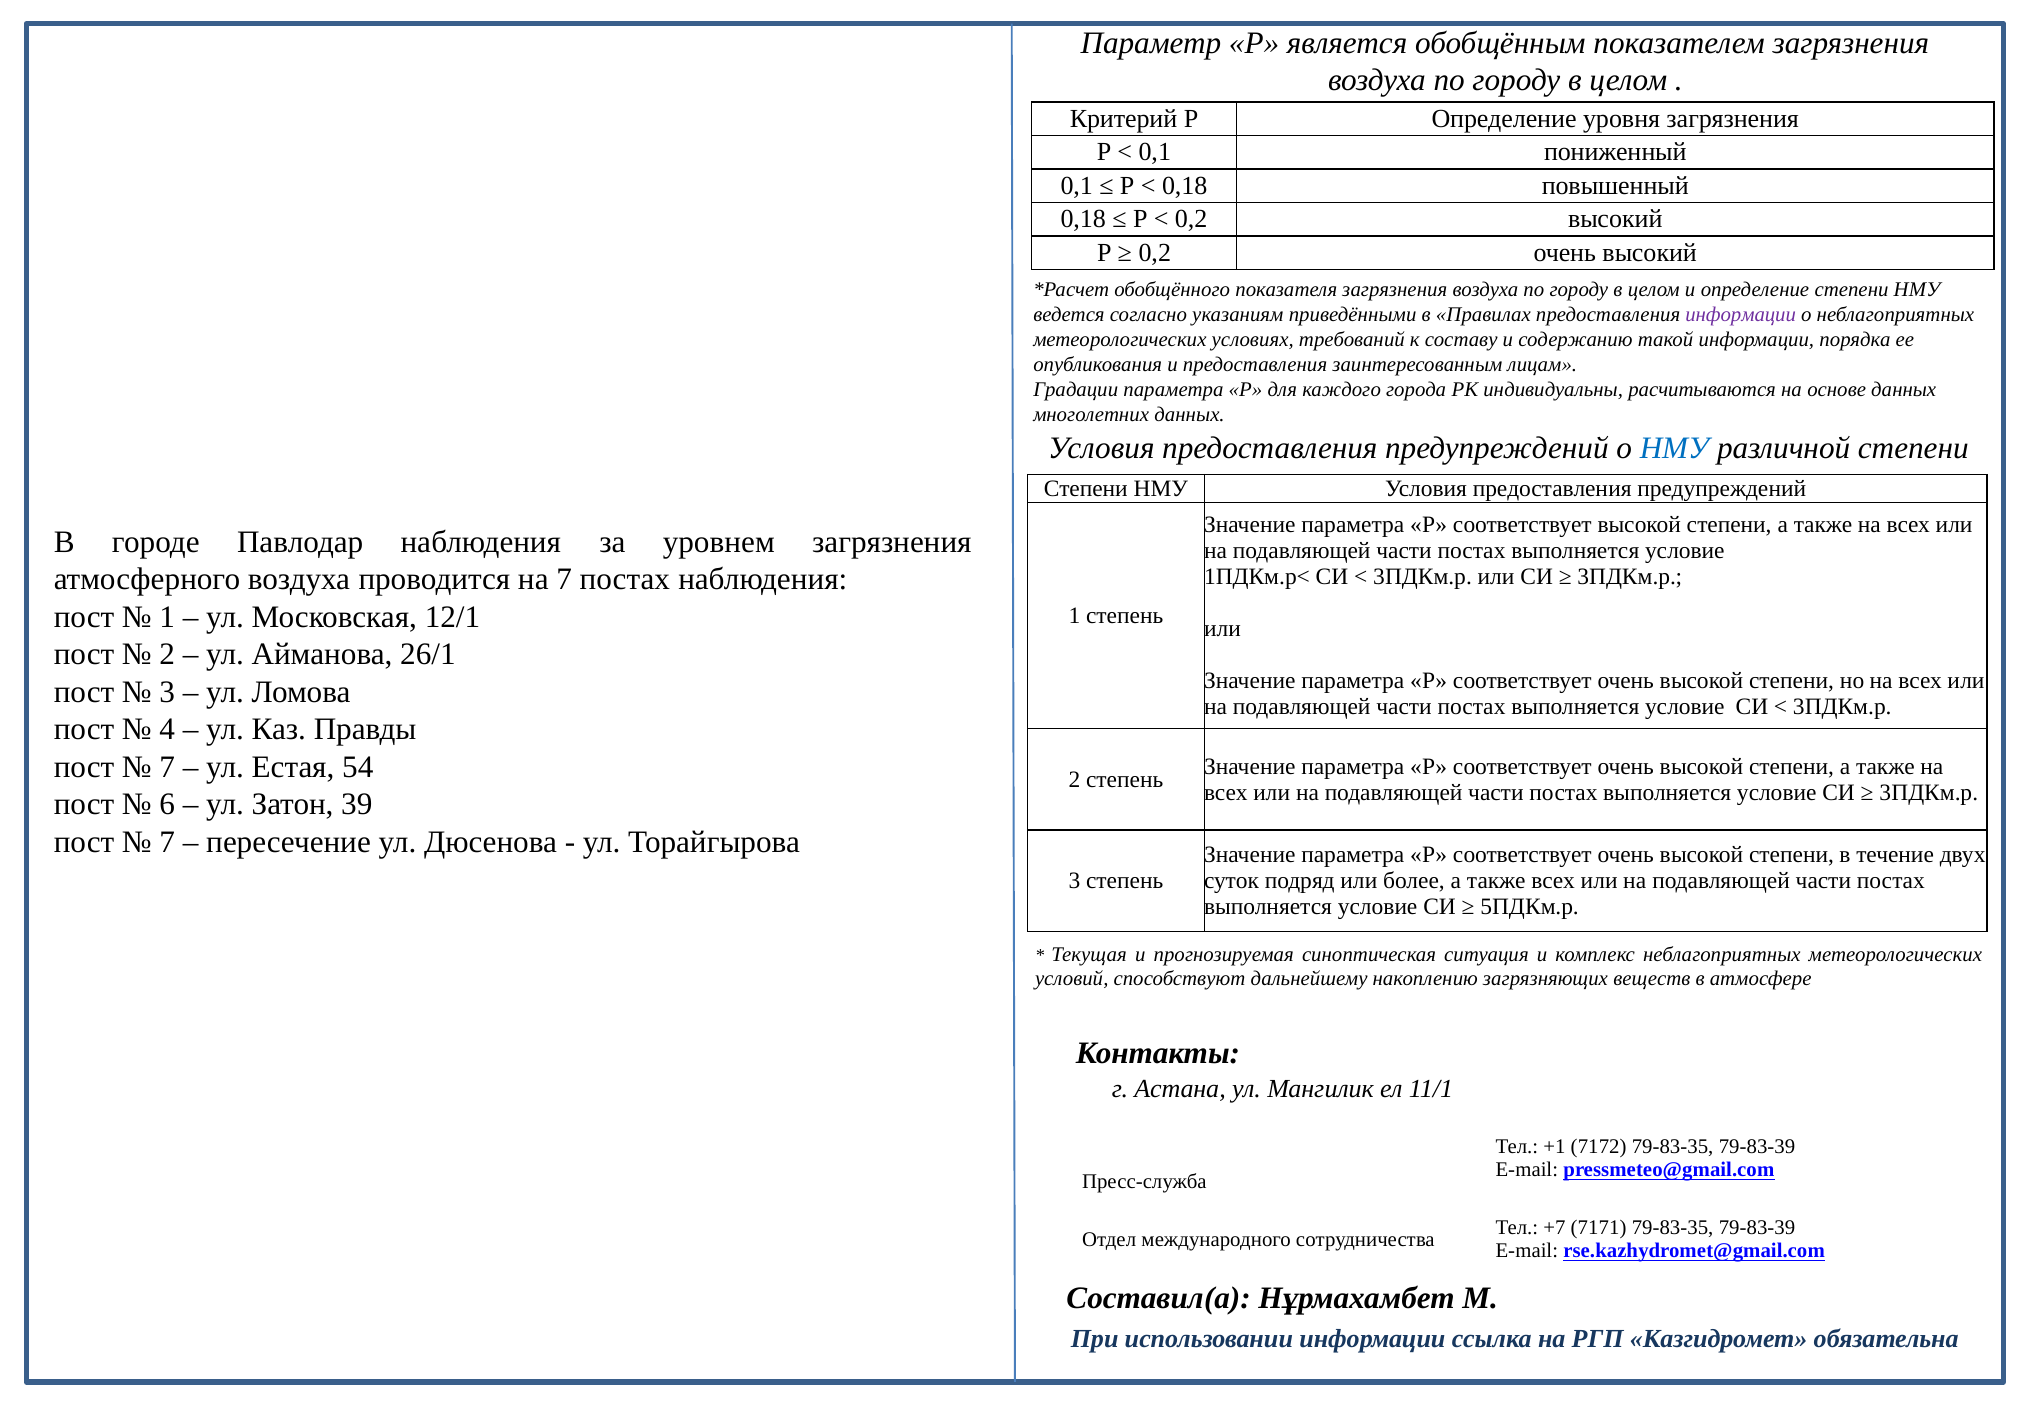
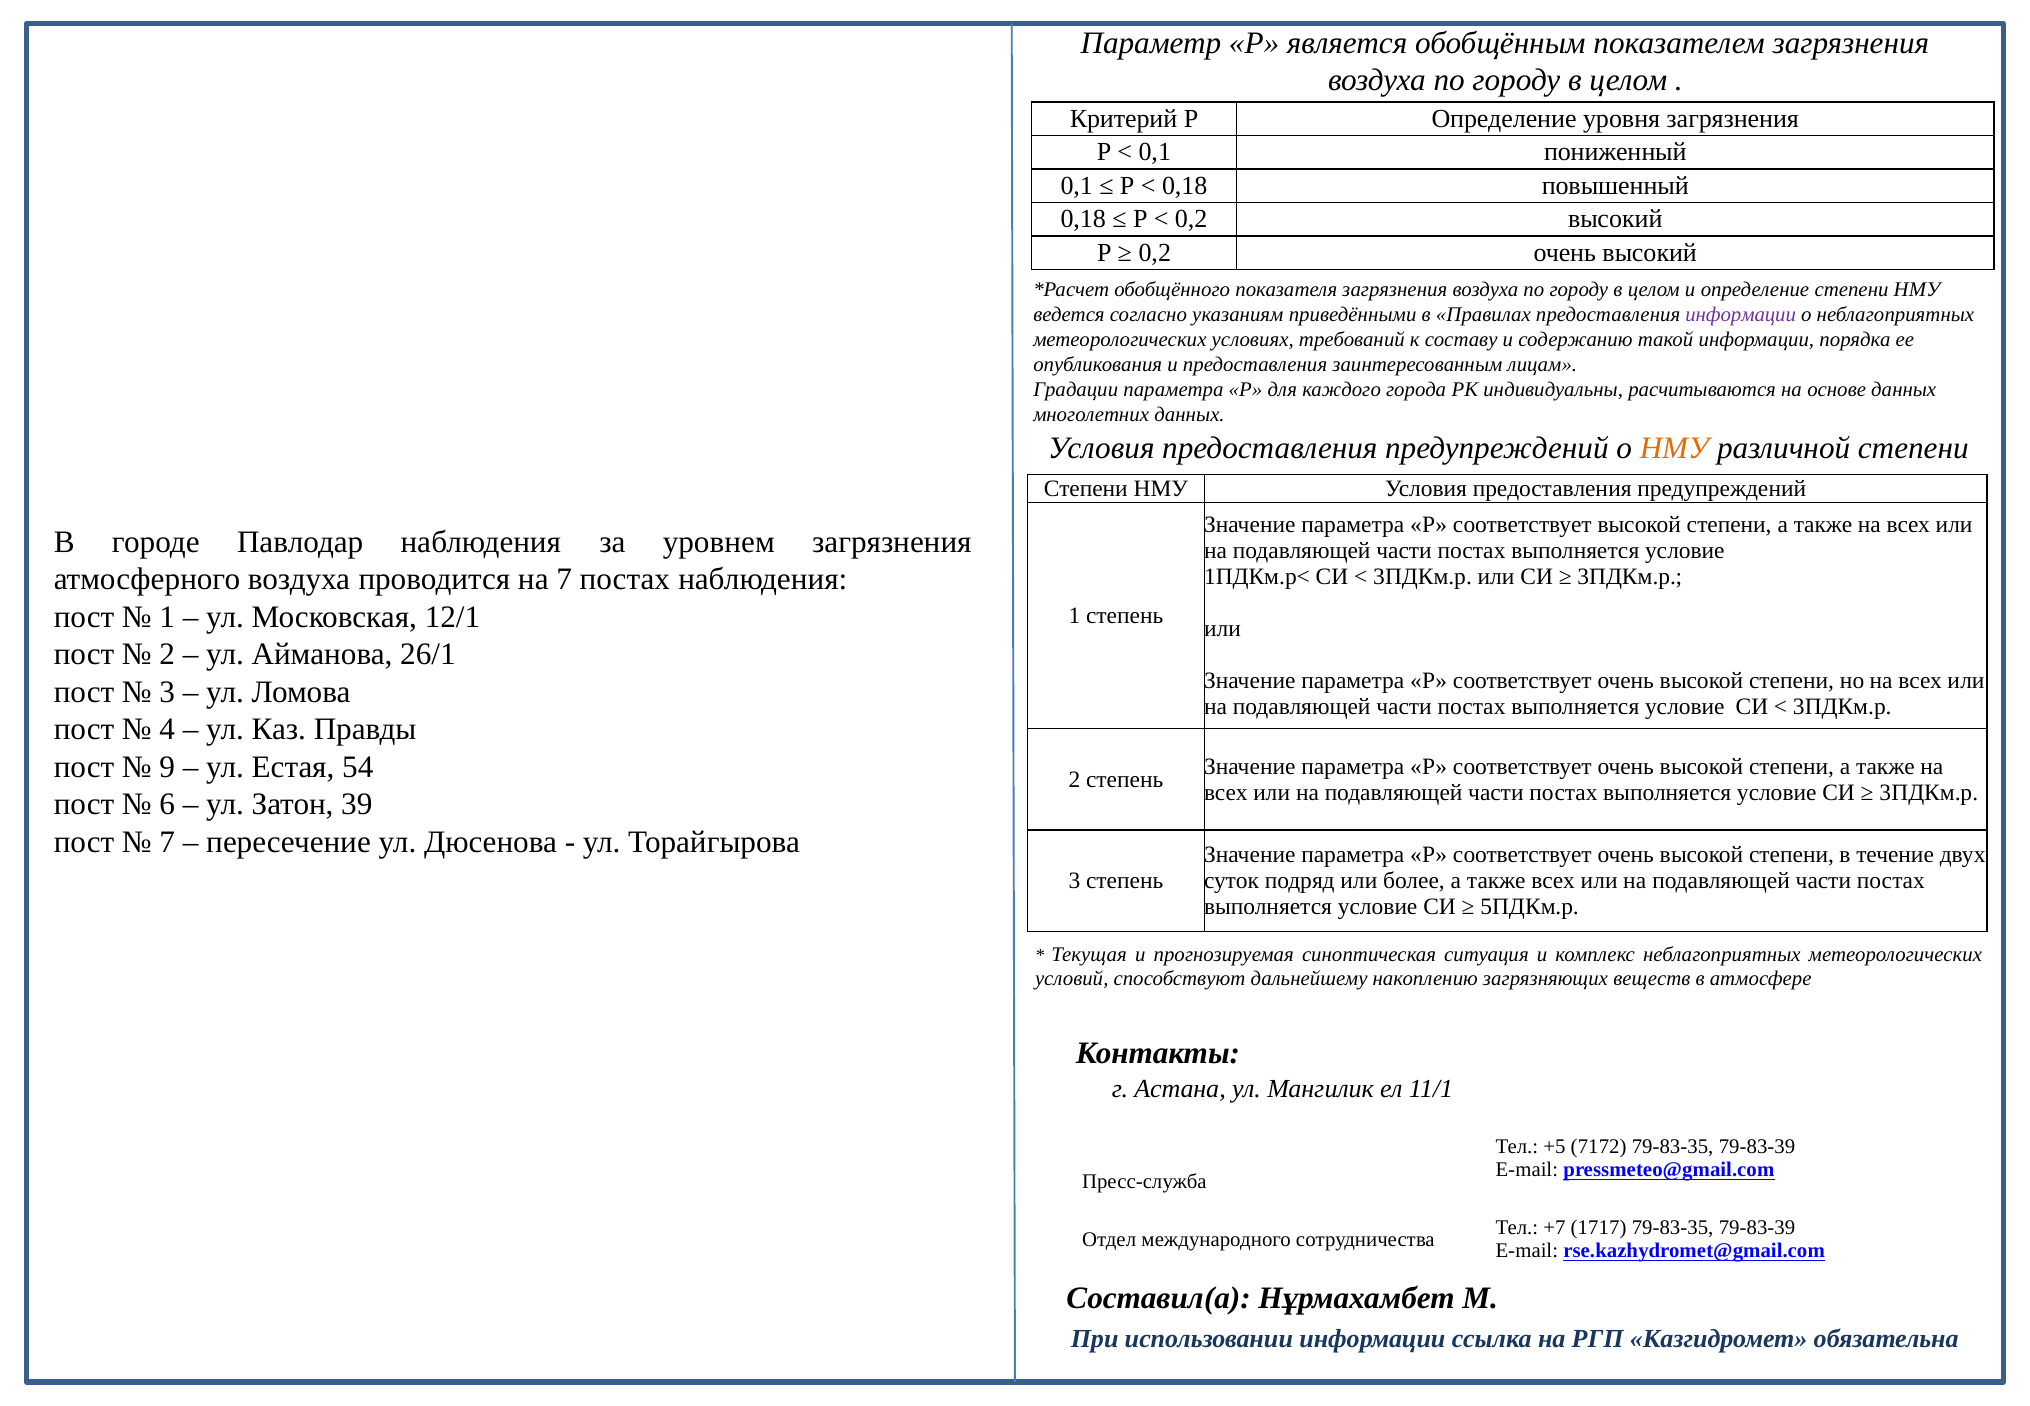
НМУ at (1674, 448) colour: blue -> orange
7 at (167, 766): 7 -> 9
+1: +1 -> +5
7171: 7171 -> 1717
